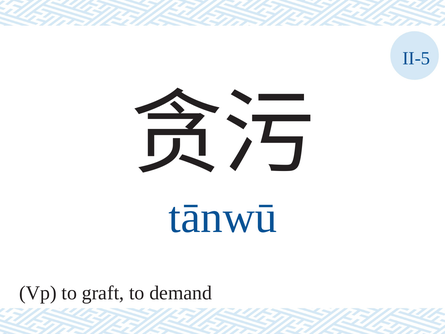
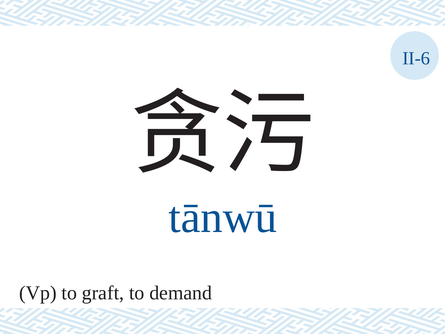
II-5: II-5 -> II-6
